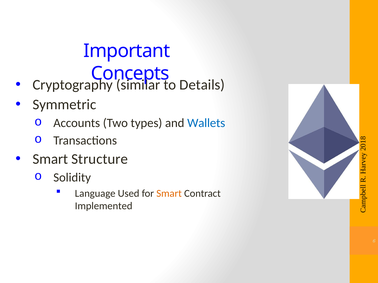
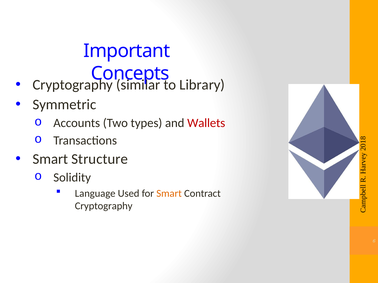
Details: Details -> Library
Wallets colour: blue -> red
Implemented at (104, 206): Implemented -> Cryptography
